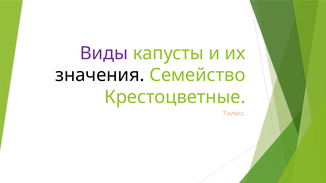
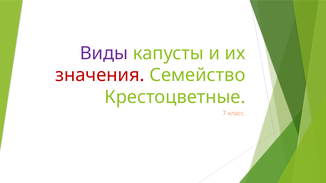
значения colour: black -> red
